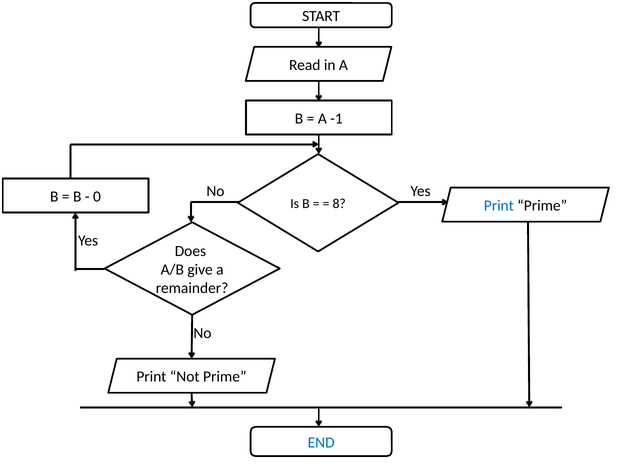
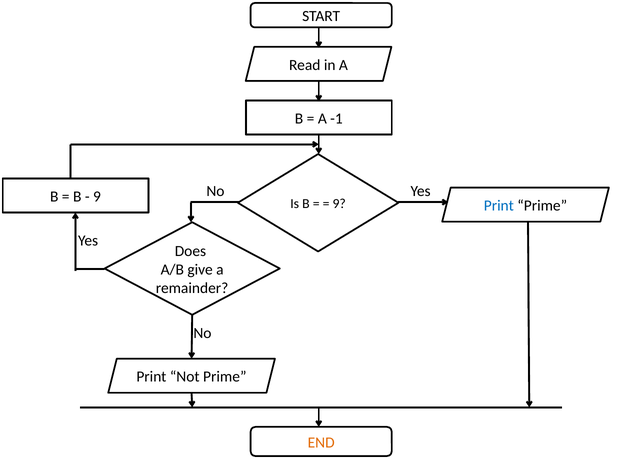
0 at (97, 196): 0 -> 9
8 at (339, 203): 8 -> 9
END colour: blue -> orange
